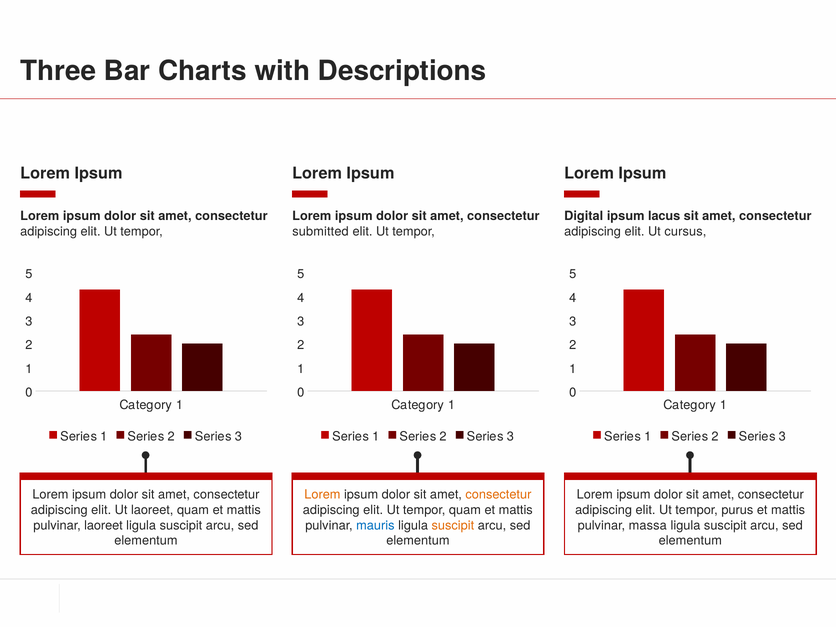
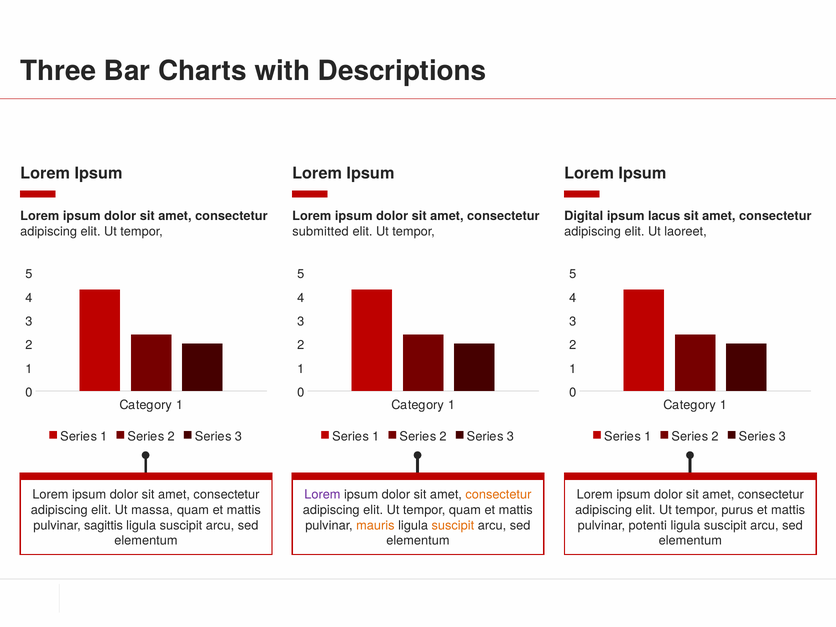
cursus: cursus -> laoreet
Lorem at (322, 495) colour: orange -> purple
Ut laoreet: laoreet -> massa
pulvinar laoreet: laoreet -> sagittis
mauris colour: blue -> orange
massa: massa -> potenti
